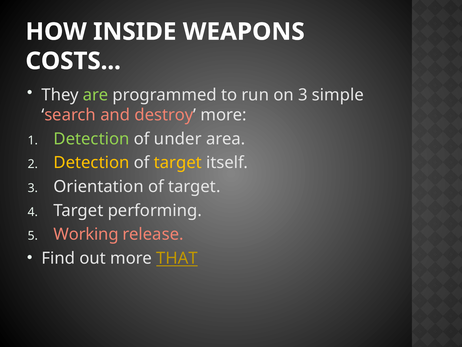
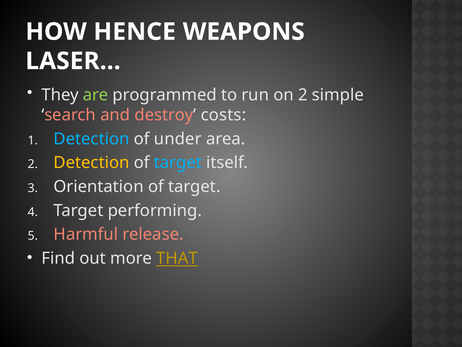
INSIDE: INSIDE -> HENCE
COSTS: COSTS -> LASER
on 3: 3 -> 2
destroy more: more -> costs
Detection at (92, 139) colour: light green -> light blue
target at (178, 163) colour: yellow -> light blue
Working: Working -> Harmful
